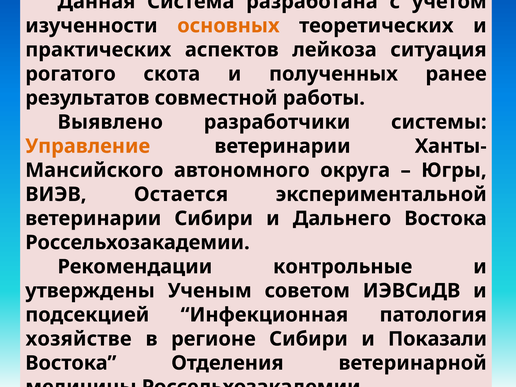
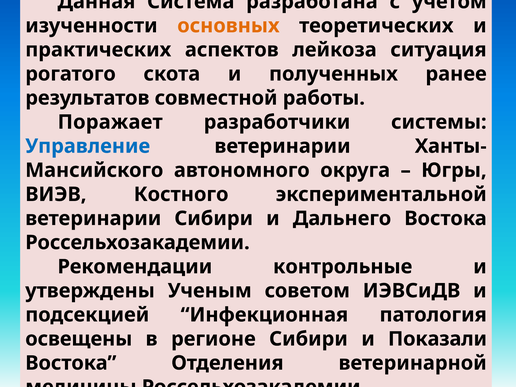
Выявлено: Выявлено -> Поражает
Управление colour: orange -> blue
Остается: Остается -> Костного
хозяйстве: хозяйстве -> освещены
